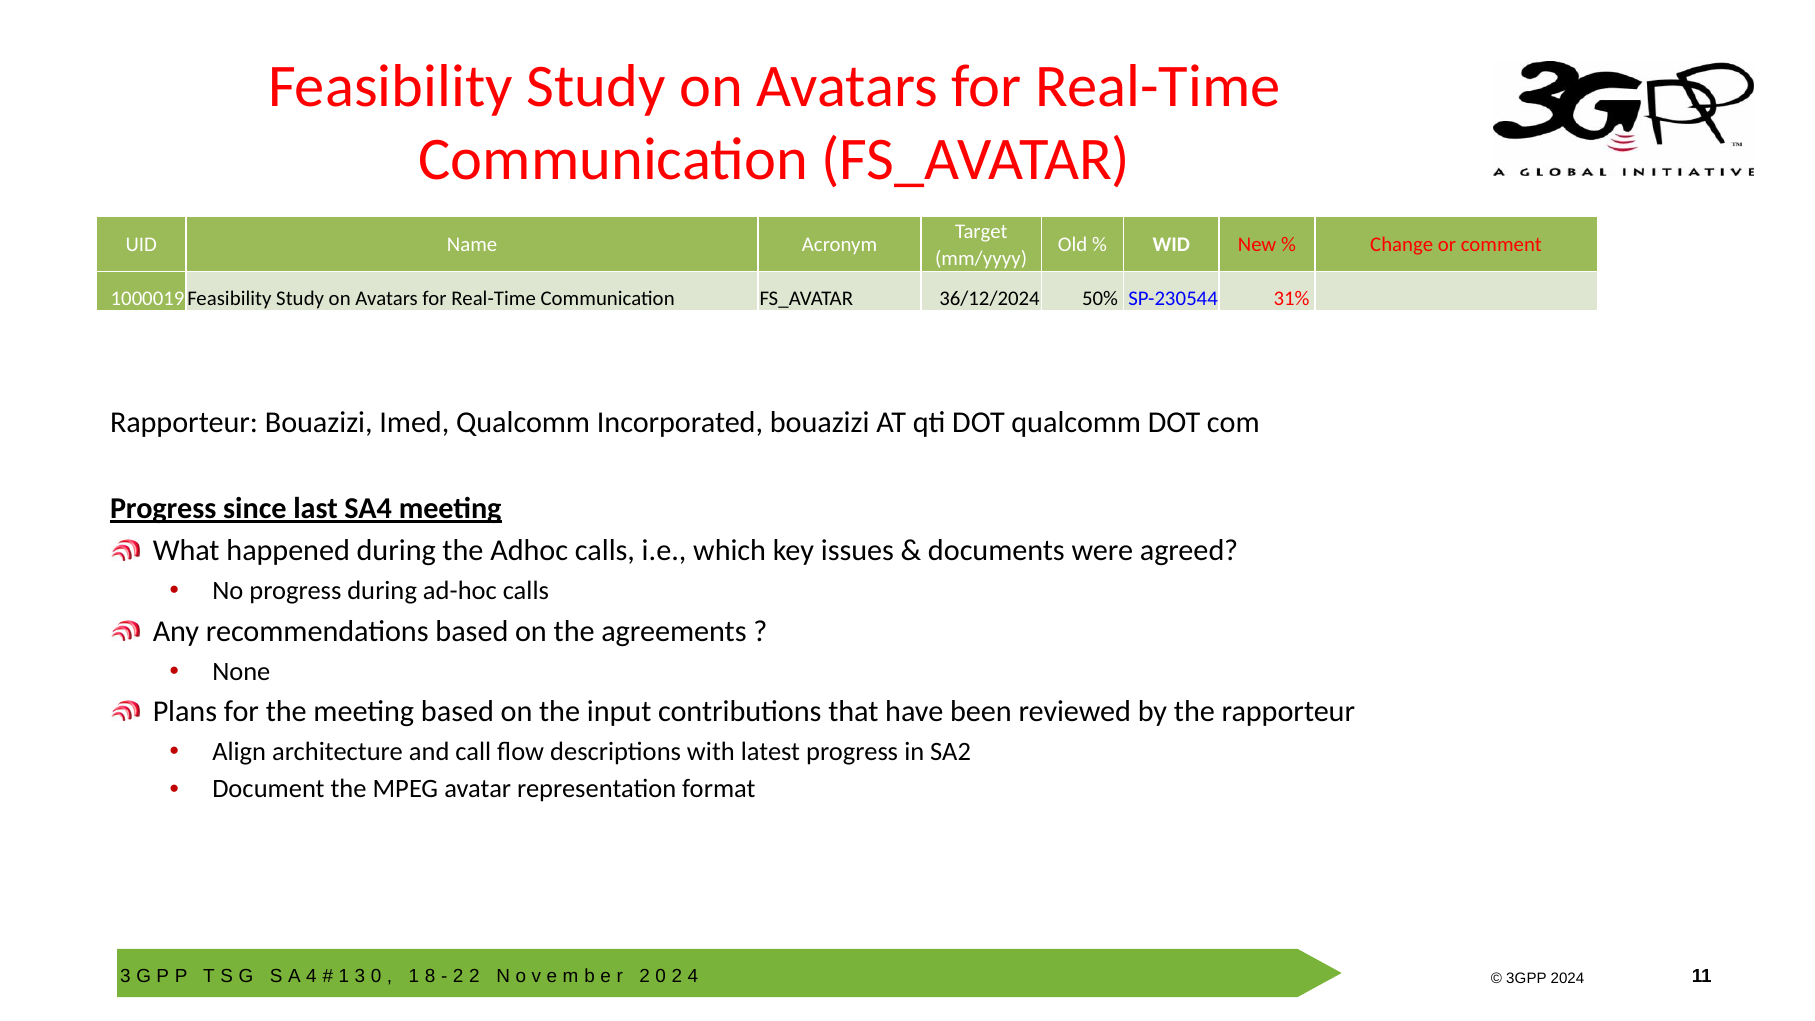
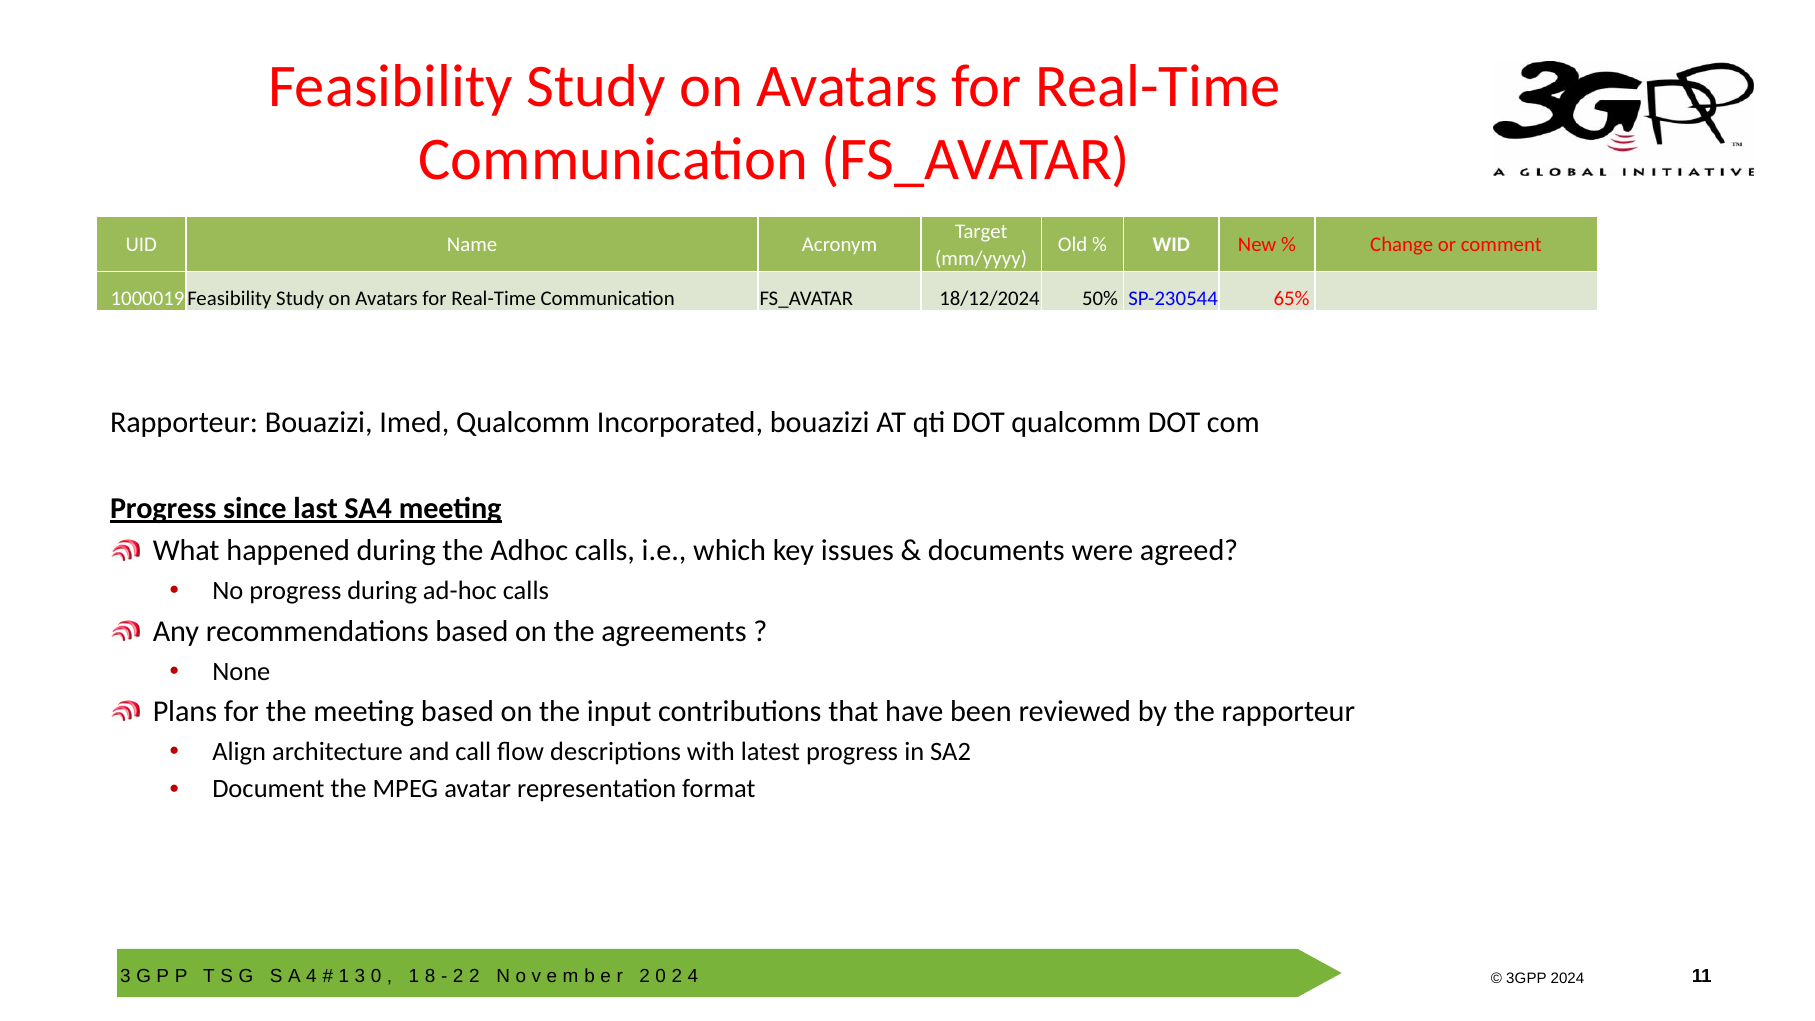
36/12/2024: 36/12/2024 -> 18/12/2024
31%: 31% -> 65%
